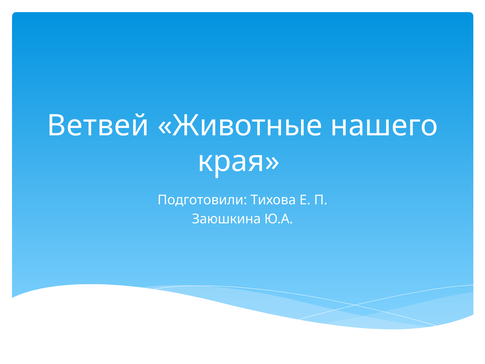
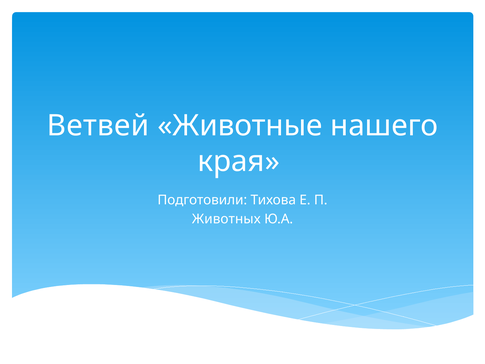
Заюшкина: Заюшкина -> Животных
